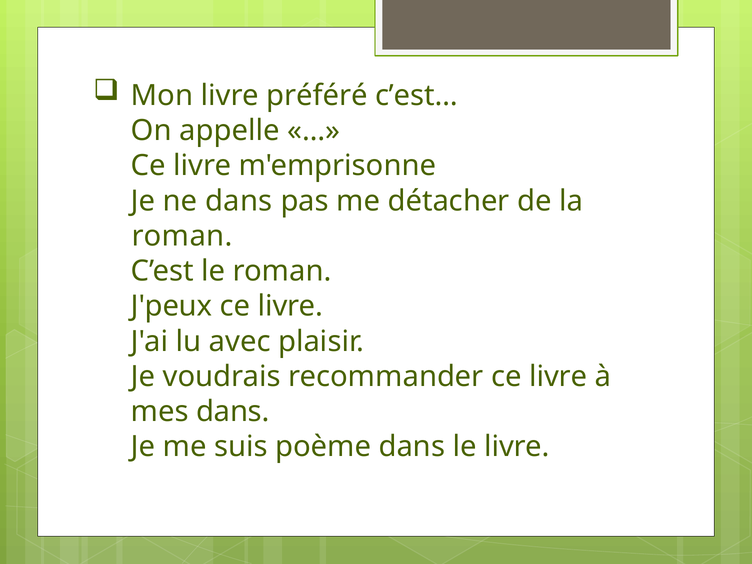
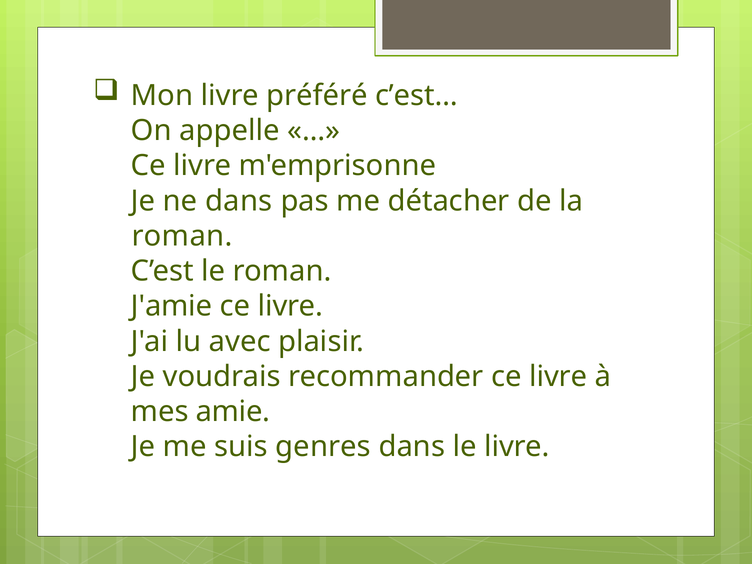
J'peux: J'peux -> J'amie
mes dans: dans -> amie
poème: poème -> genres
